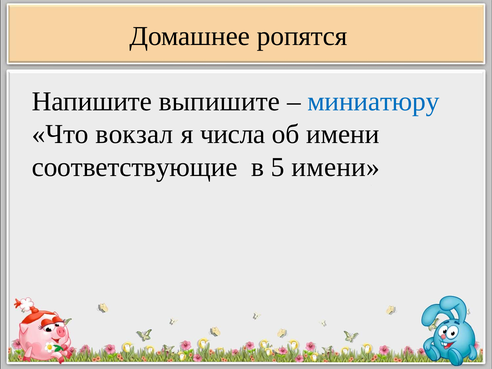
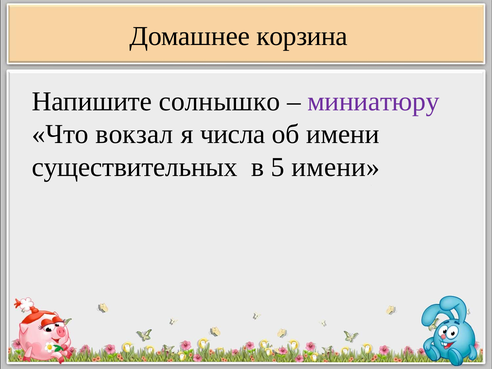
ропятся: ропятся -> корзина
выпишите: выпишите -> солнышко
миниатюру colour: blue -> purple
соответствующие: соответствующие -> существительных
